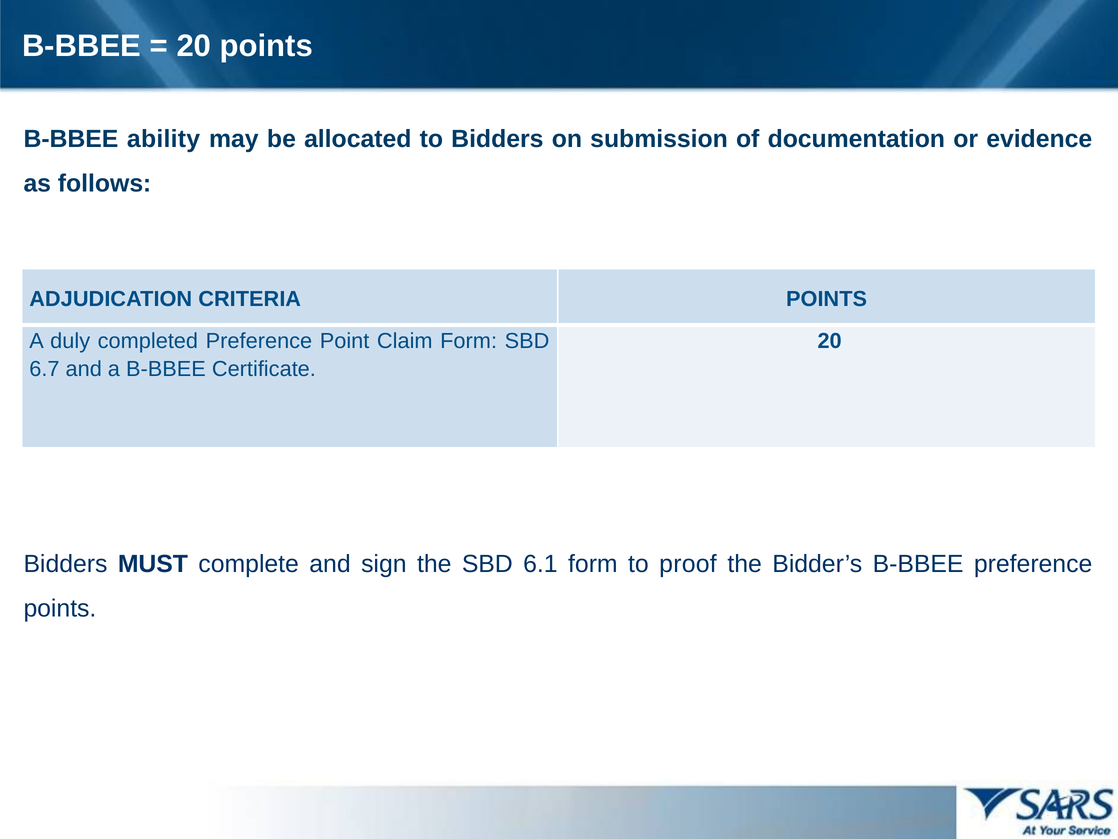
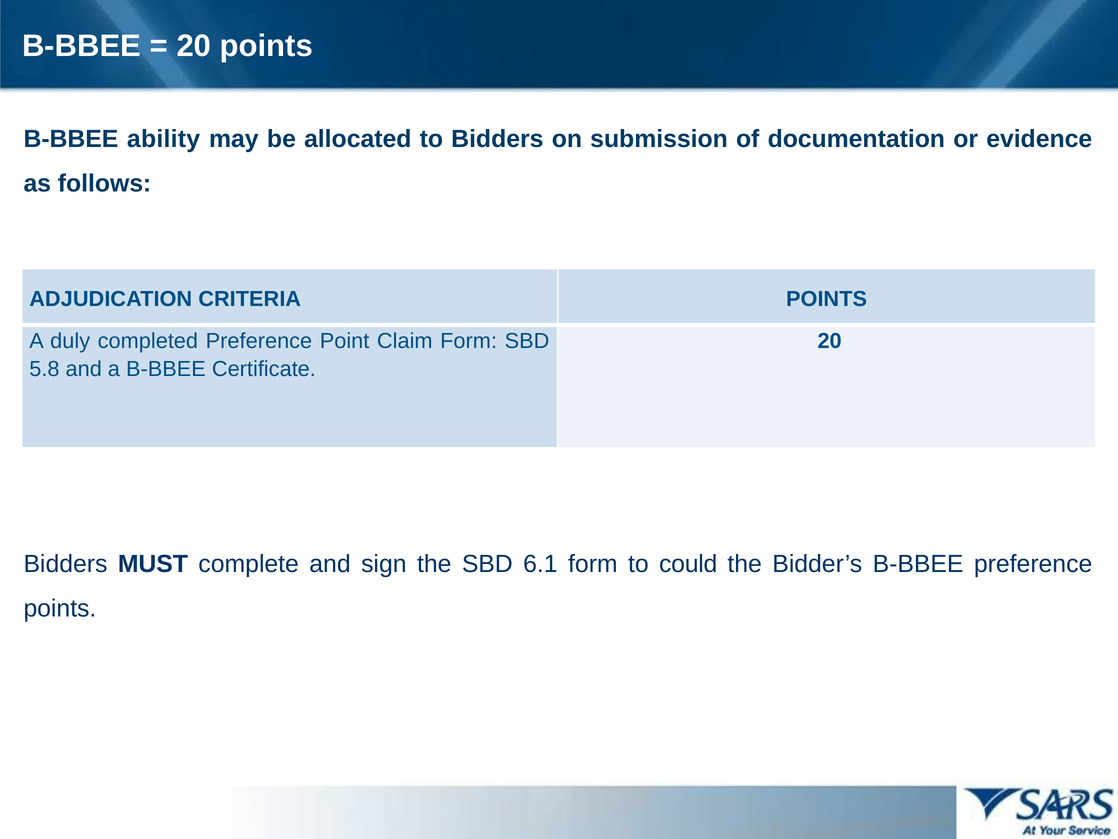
6.7: 6.7 -> 5.8
proof: proof -> could
